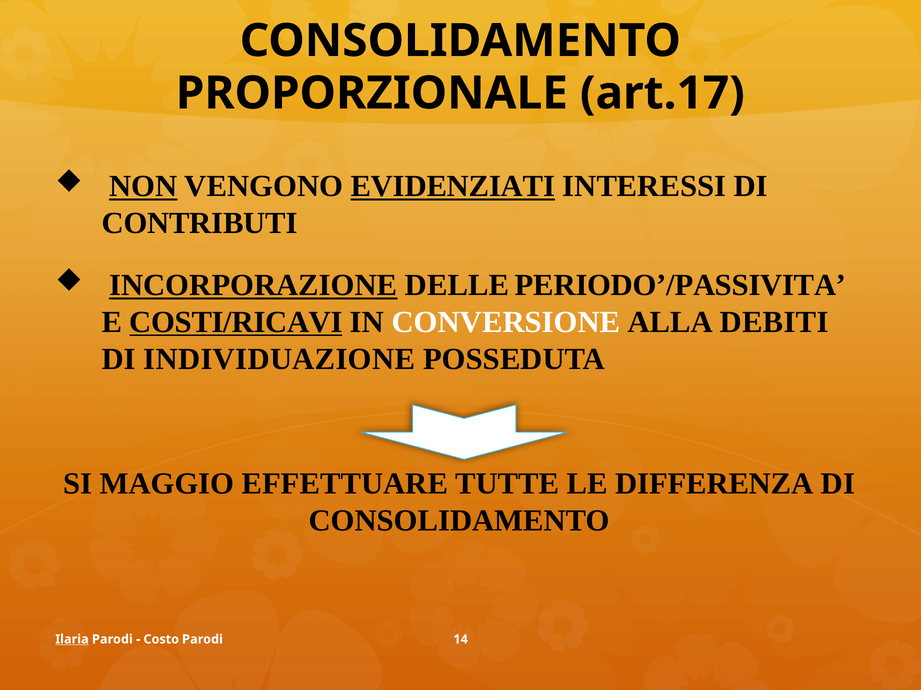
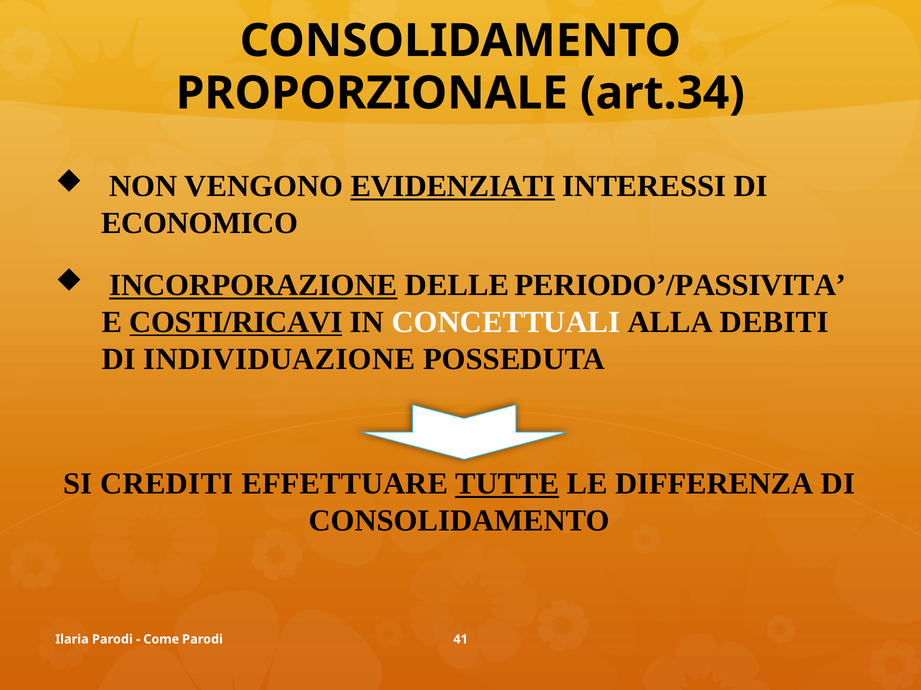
art.17: art.17 -> art.34
NON underline: present -> none
CONTRIBUTI: CONTRIBUTI -> ECONOMICO
CONVERSIONE: CONVERSIONE -> CONCETTUALI
MAGGIO: MAGGIO -> CREDITI
TUTTE underline: none -> present
Ilaria underline: present -> none
Costo: Costo -> Come
14: 14 -> 41
